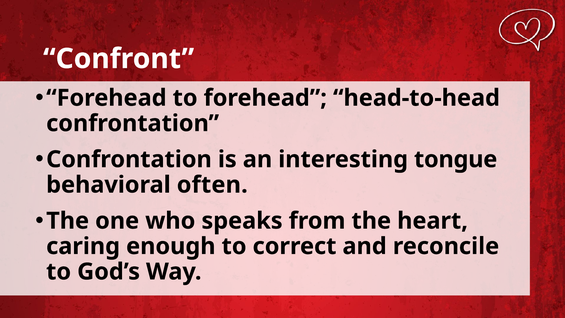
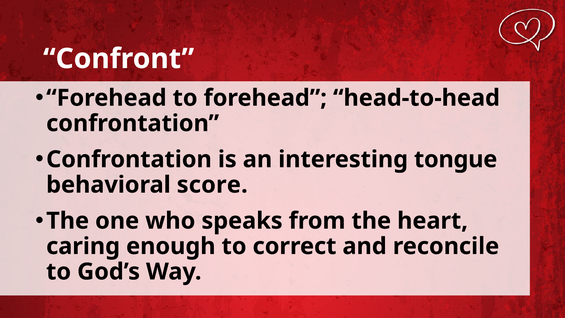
often: often -> score
